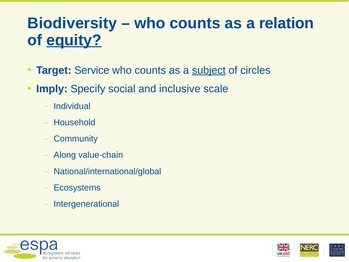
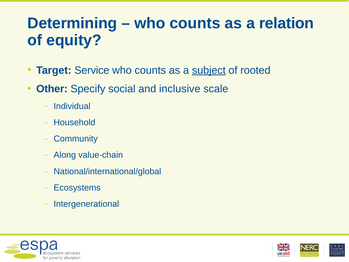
Biodiversity: Biodiversity -> Determining
equity underline: present -> none
circles: circles -> rooted
Imply: Imply -> Other
